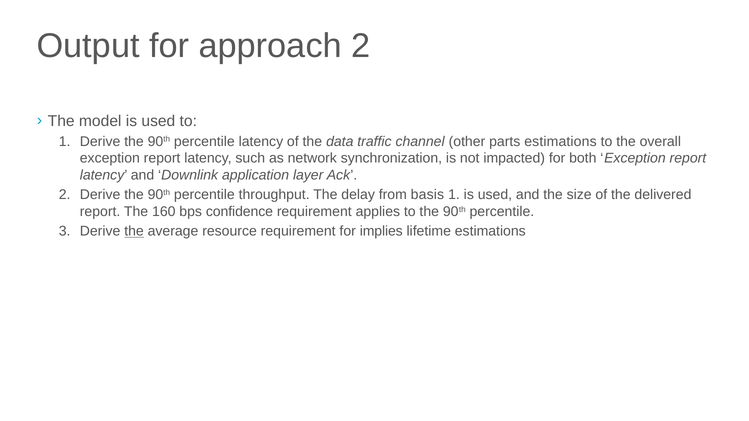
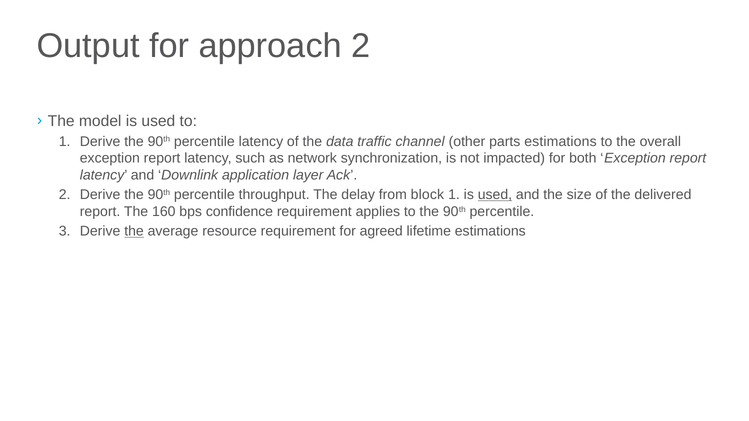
basis: basis -> block
used at (495, 195) underline: none -> present
implies: implies -> agreed
